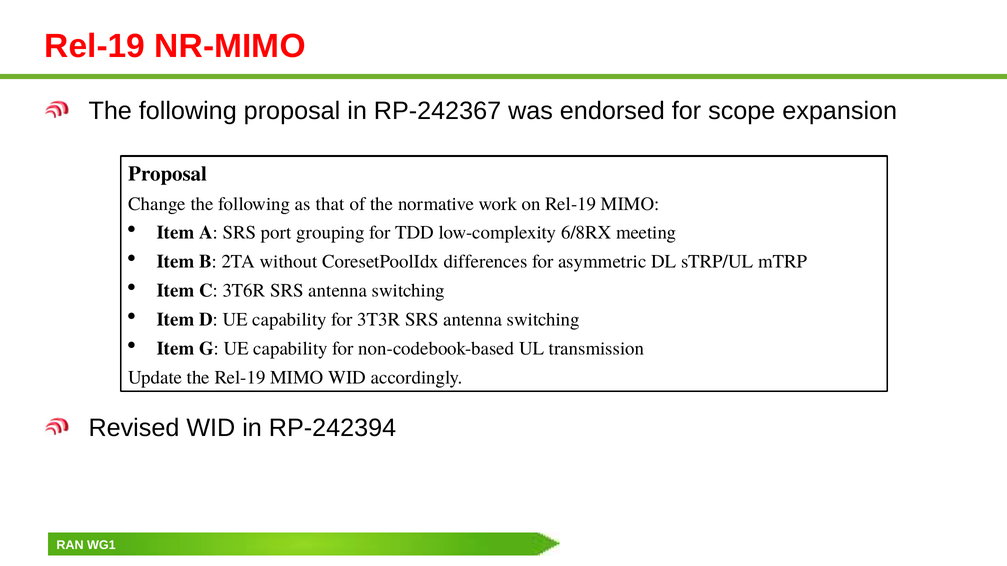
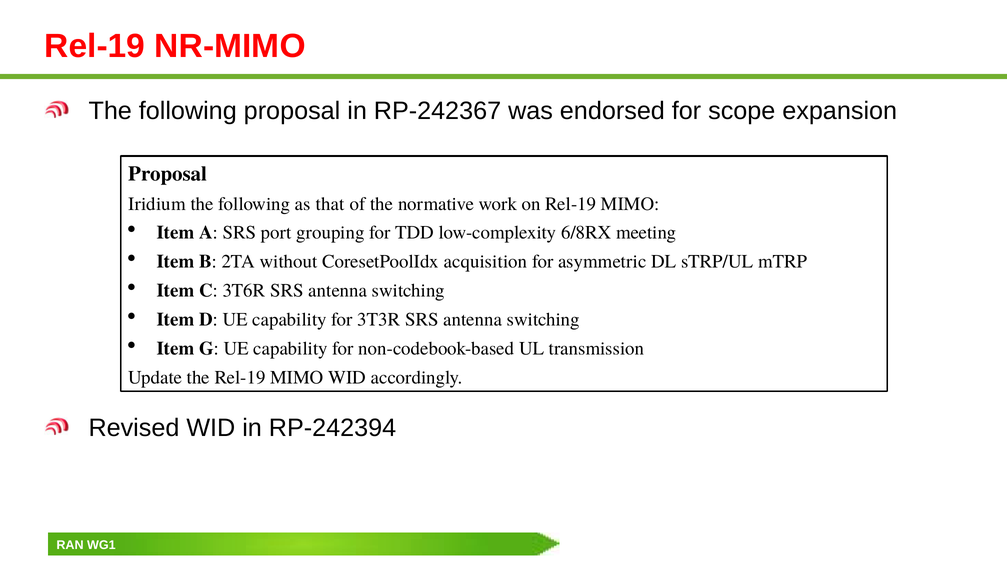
Change: Change -> Iridium
differences: differences -> acquisition
